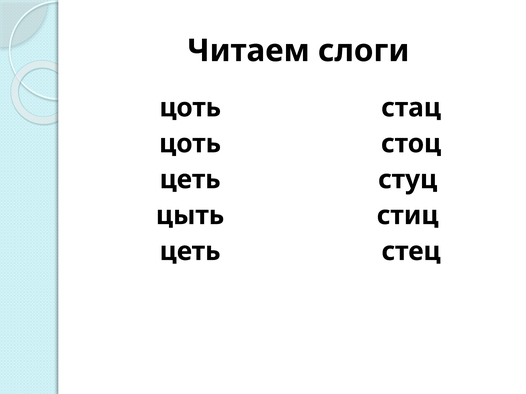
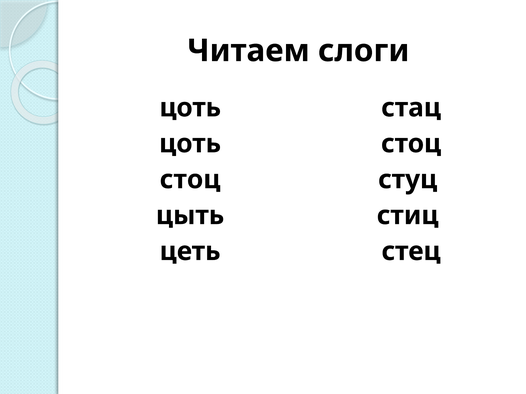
цеть at (190, 180): цеть -> стоц
